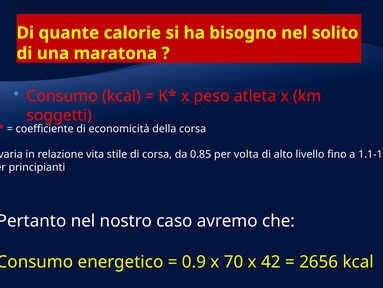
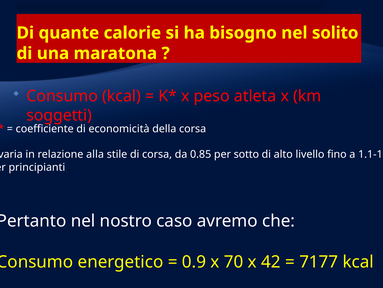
vita: vita -> alla
volta: volta -> sotto
2656: 2656 -> 7177
